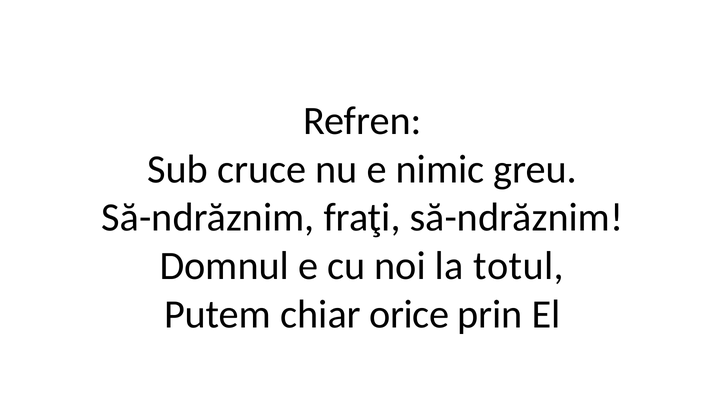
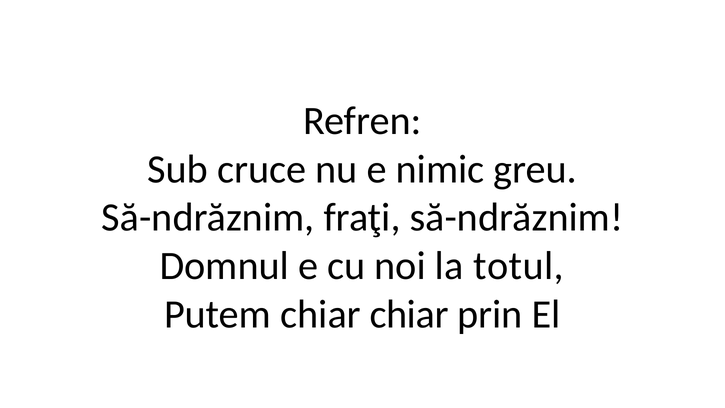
chiar orice: orice -> chiar
